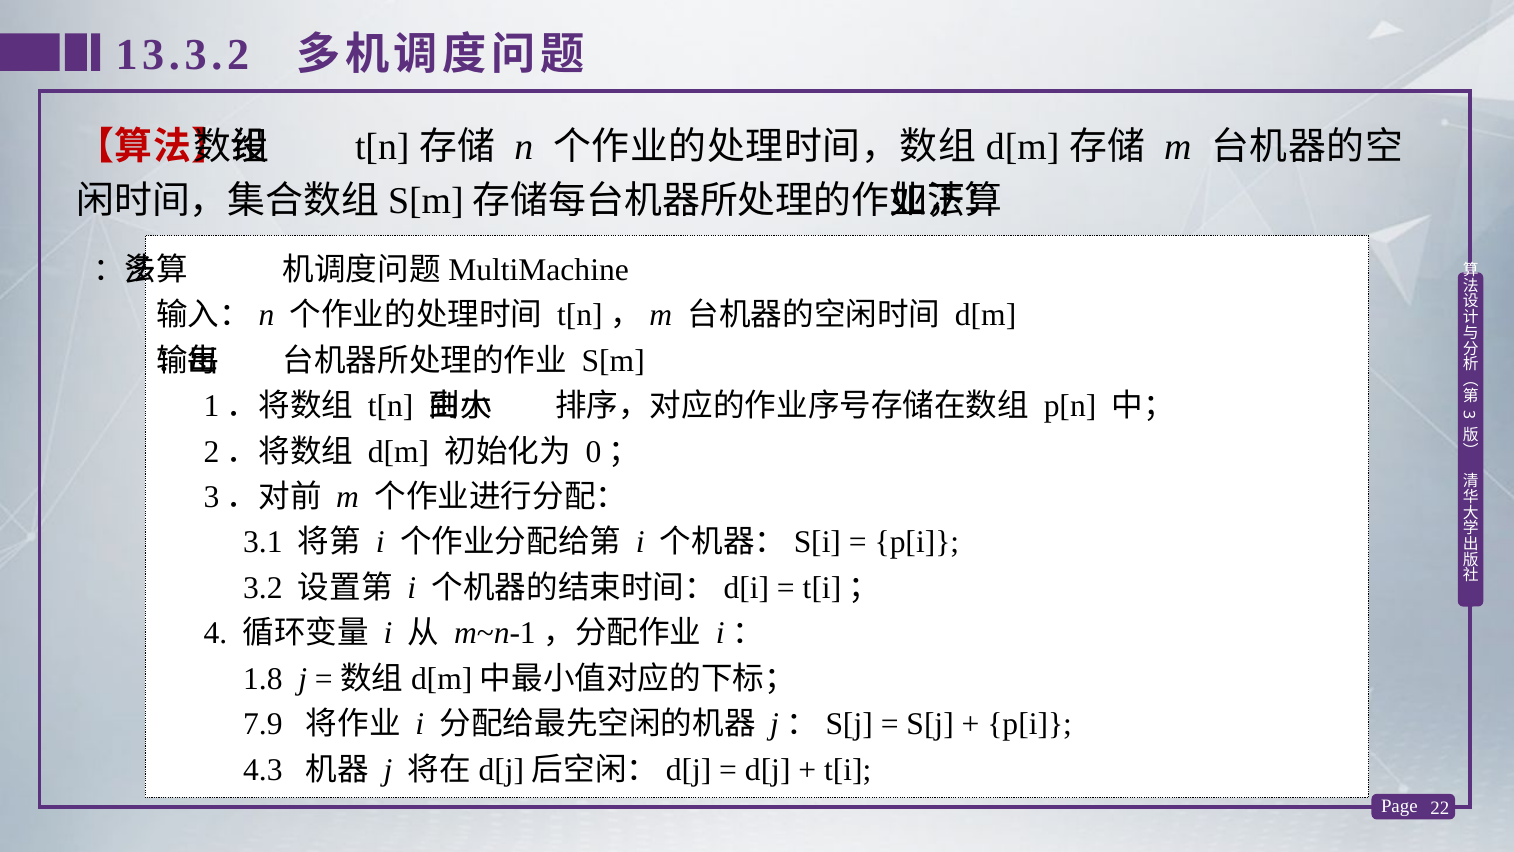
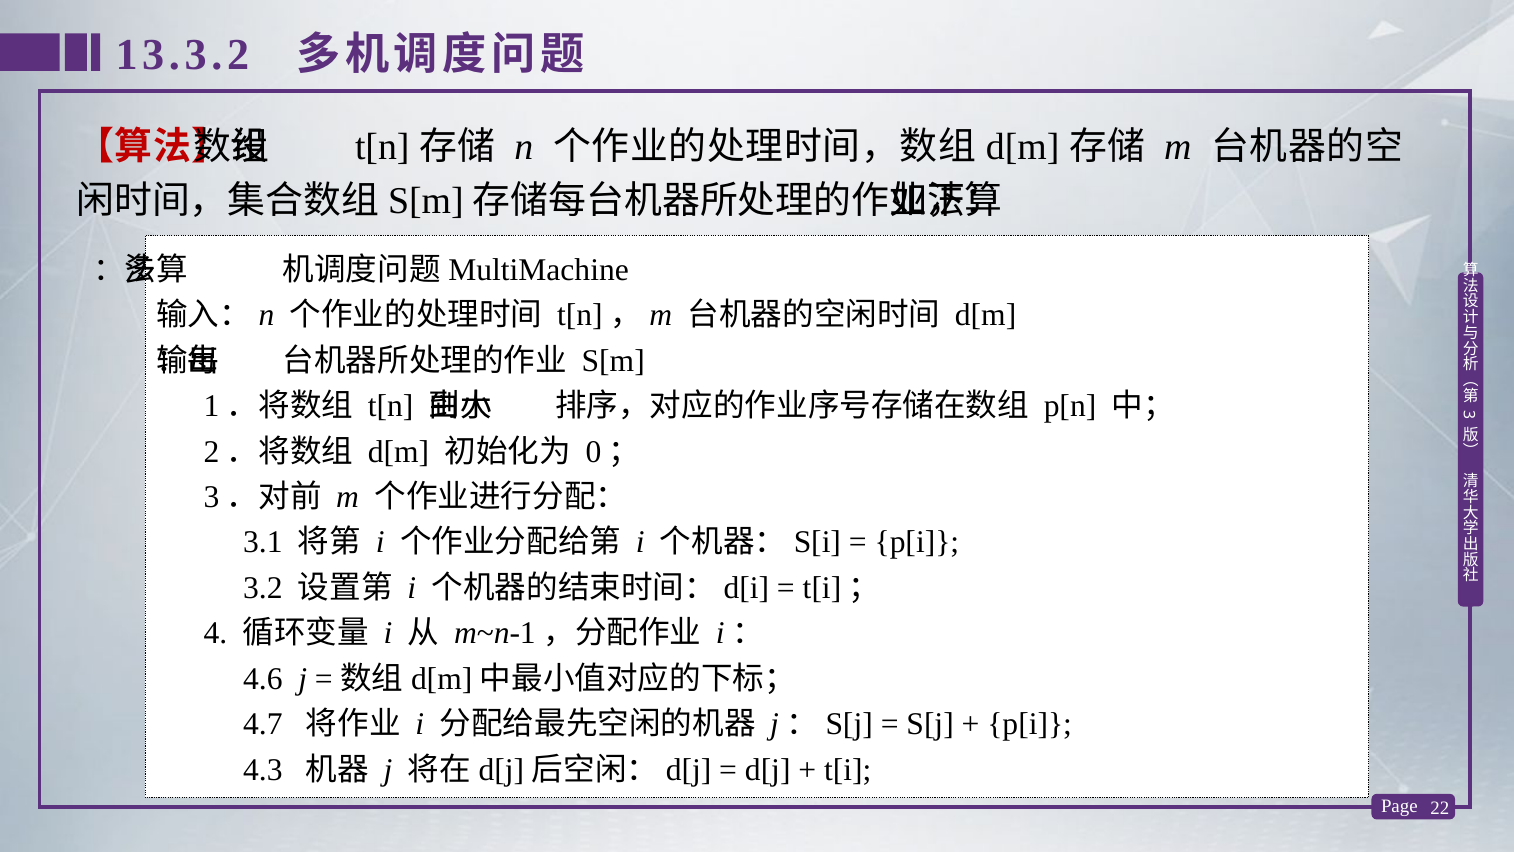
1.8: 1.8 -> 4.6
7.9: 7.9 -> 4.7
